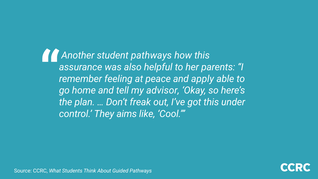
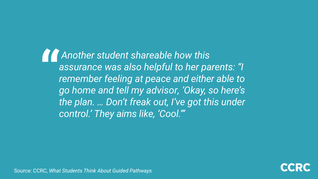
student pathways: pathways -> shareable
apply: apply -> either
